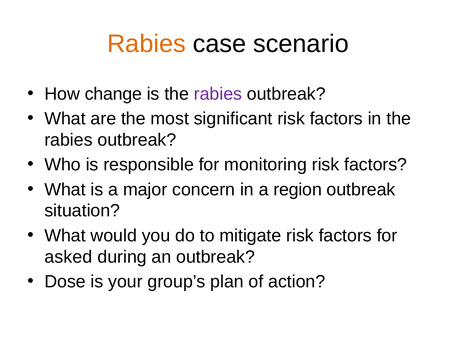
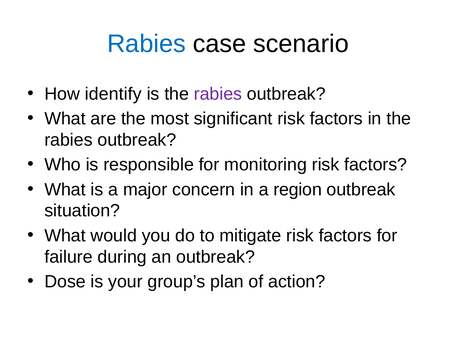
Rabies at (146, 44) colour: orange -> blue
change: change -> identify
asked: asked -> failure
